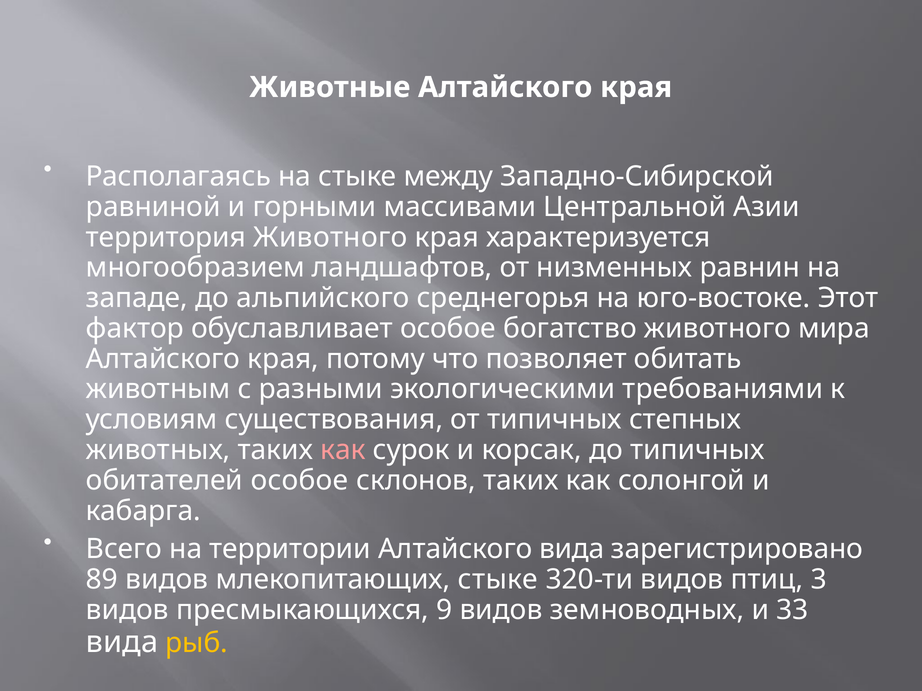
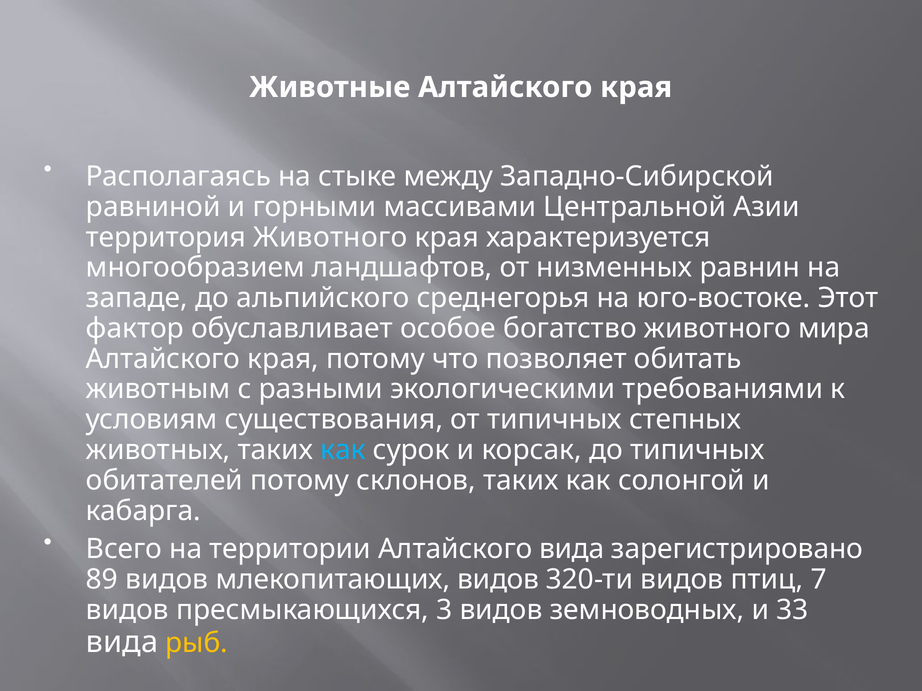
как at (343, 450) colour: pink -> light blue
обитателей особое: особое -> потому
млекопитающих стыке: стыке -> видов
3: 3 -> 7
9: 9 -> 3
